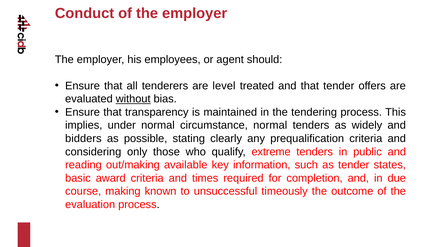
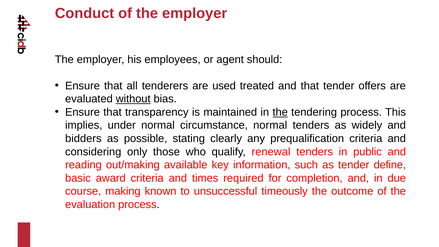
level: level -> used
the at (280, 112) underline: none -> present
extreme: extreme -> renewal
states: states -> define
